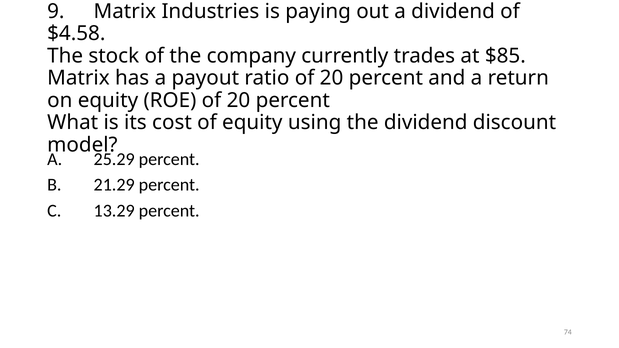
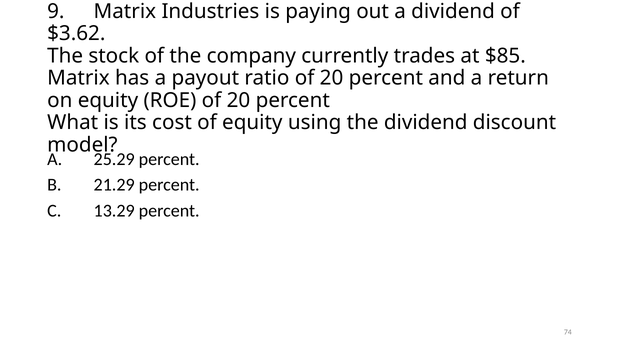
$4.58: $4.58 -> $3.62
